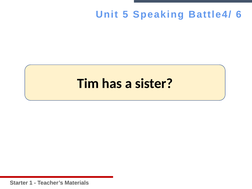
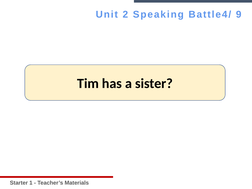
5: 5 -> 2
6: 6 -> 9
